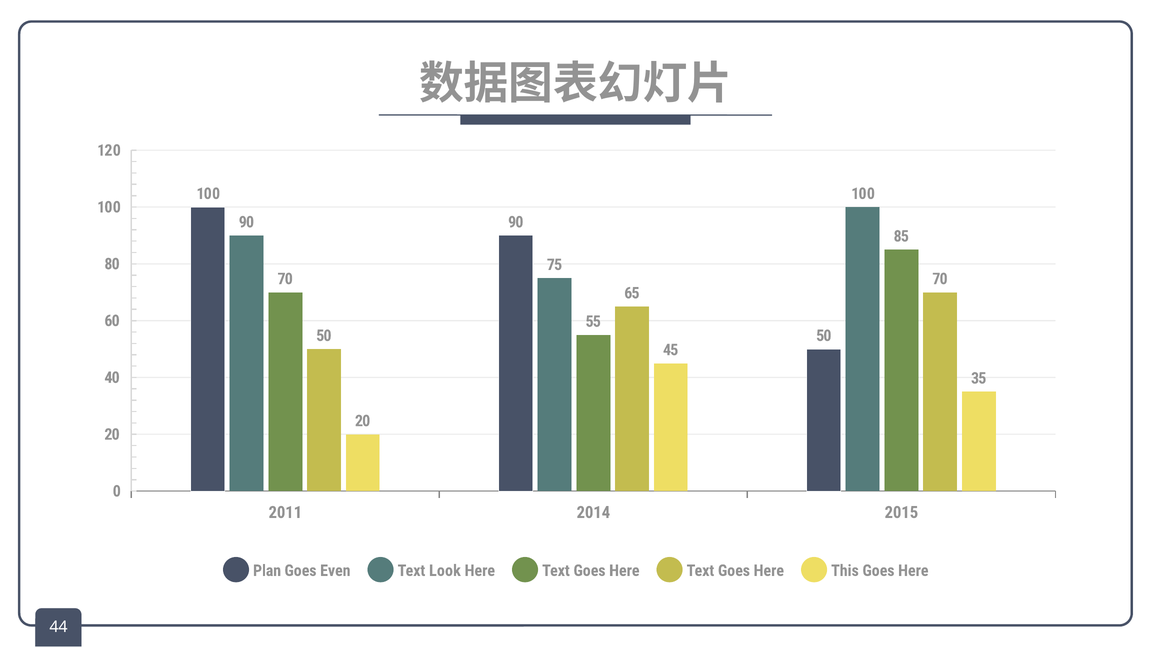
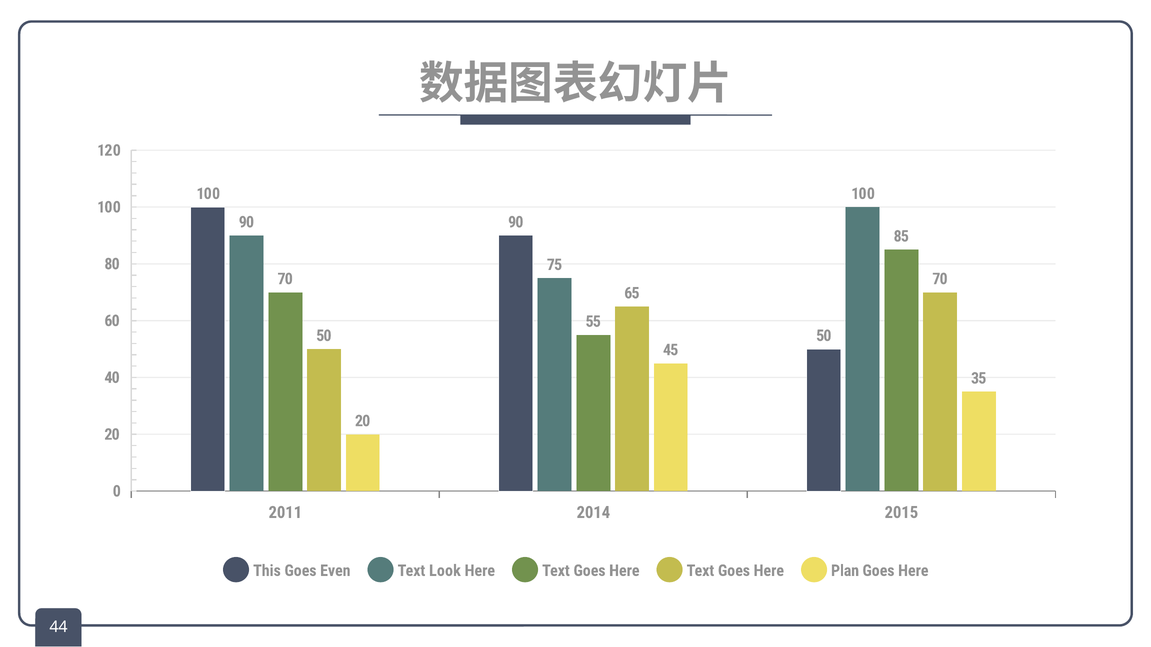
Plan: Plan -> This
This: This -> Plan
